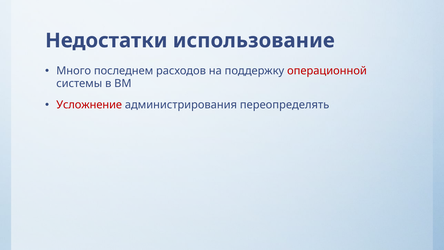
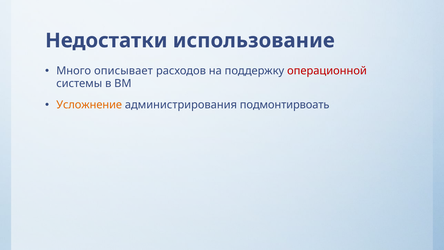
последнем: последнем -> описывает
Усложнение colour: red -> orange
переопределять: переопределять -> подмонтирвоать
